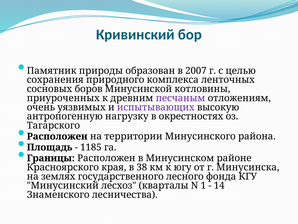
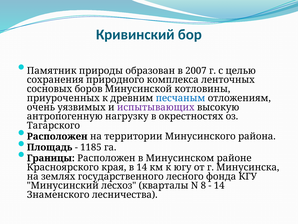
песчаным colour: purple -> blue
в 38: 38 -> 14
1: 1 -> 8
